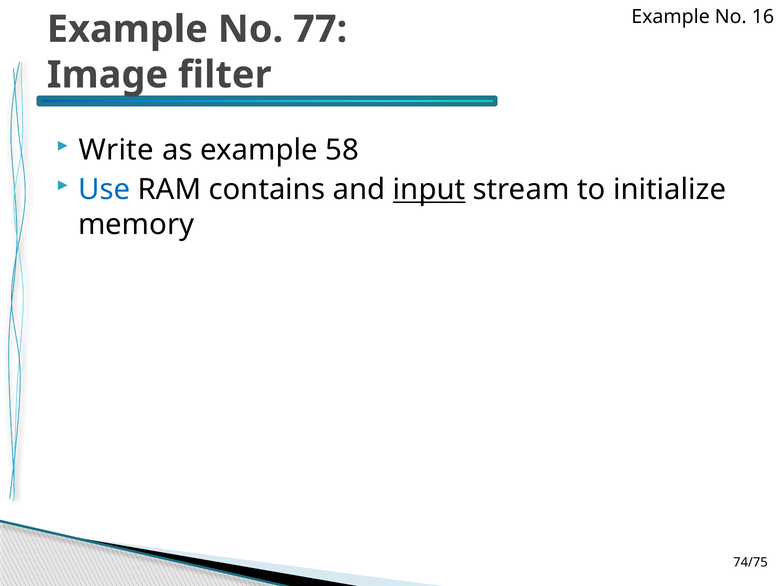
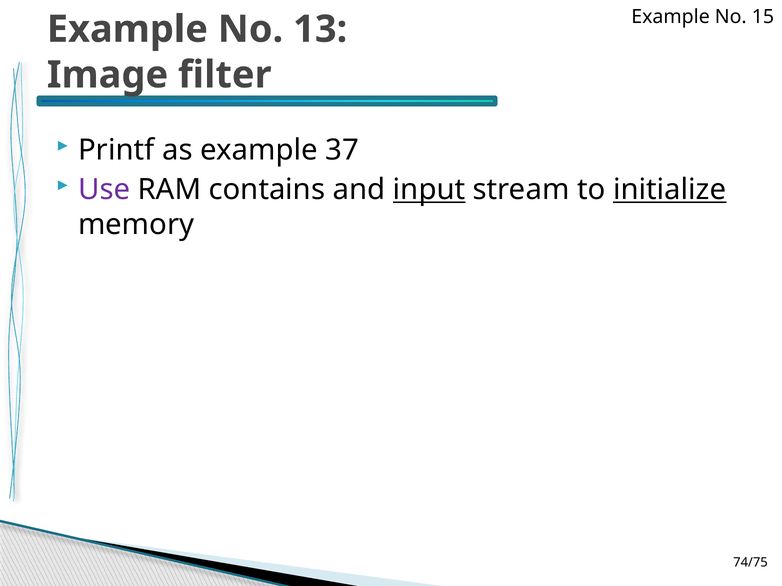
16: 16 -> 15
77: 77 -> 13
Write: Write -> Printf
58: 58 -> 37
Use colour: blue -> purple
initialize underline: none -> present
